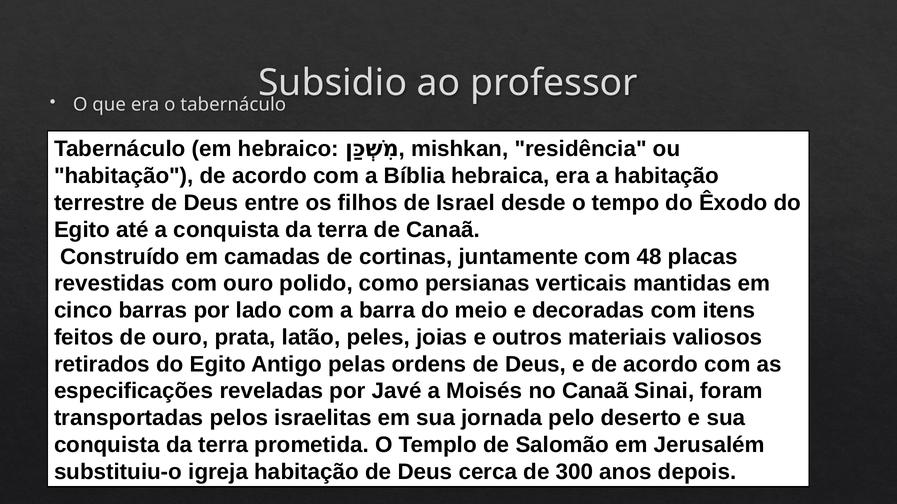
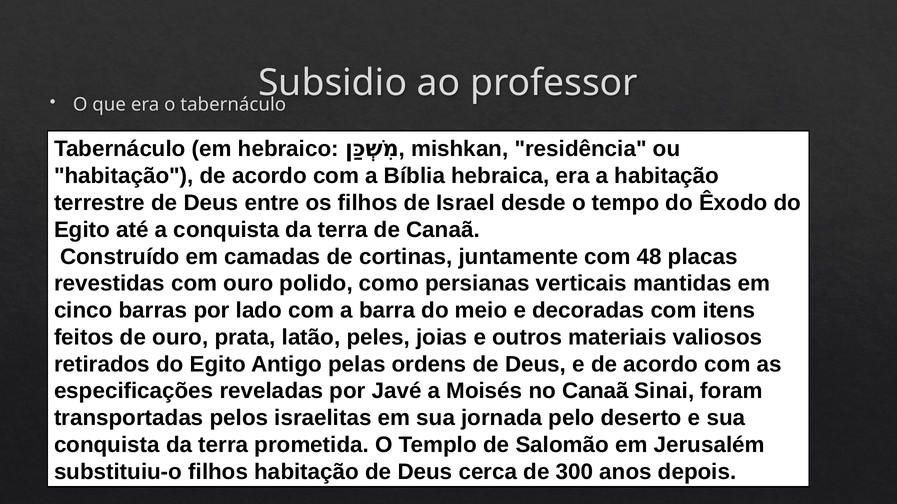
substituiu-o igreja: igreja -> filhos
